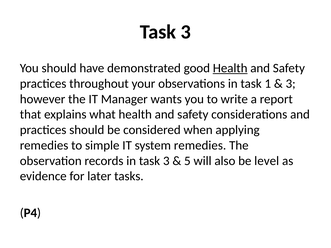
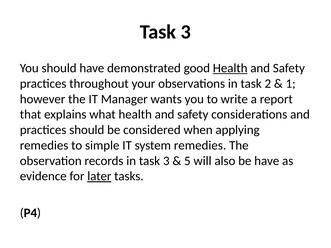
1: 1 -> 2
3 at (291, 84): 3 -> 1
be level: level -> have
later underline: none -> present
